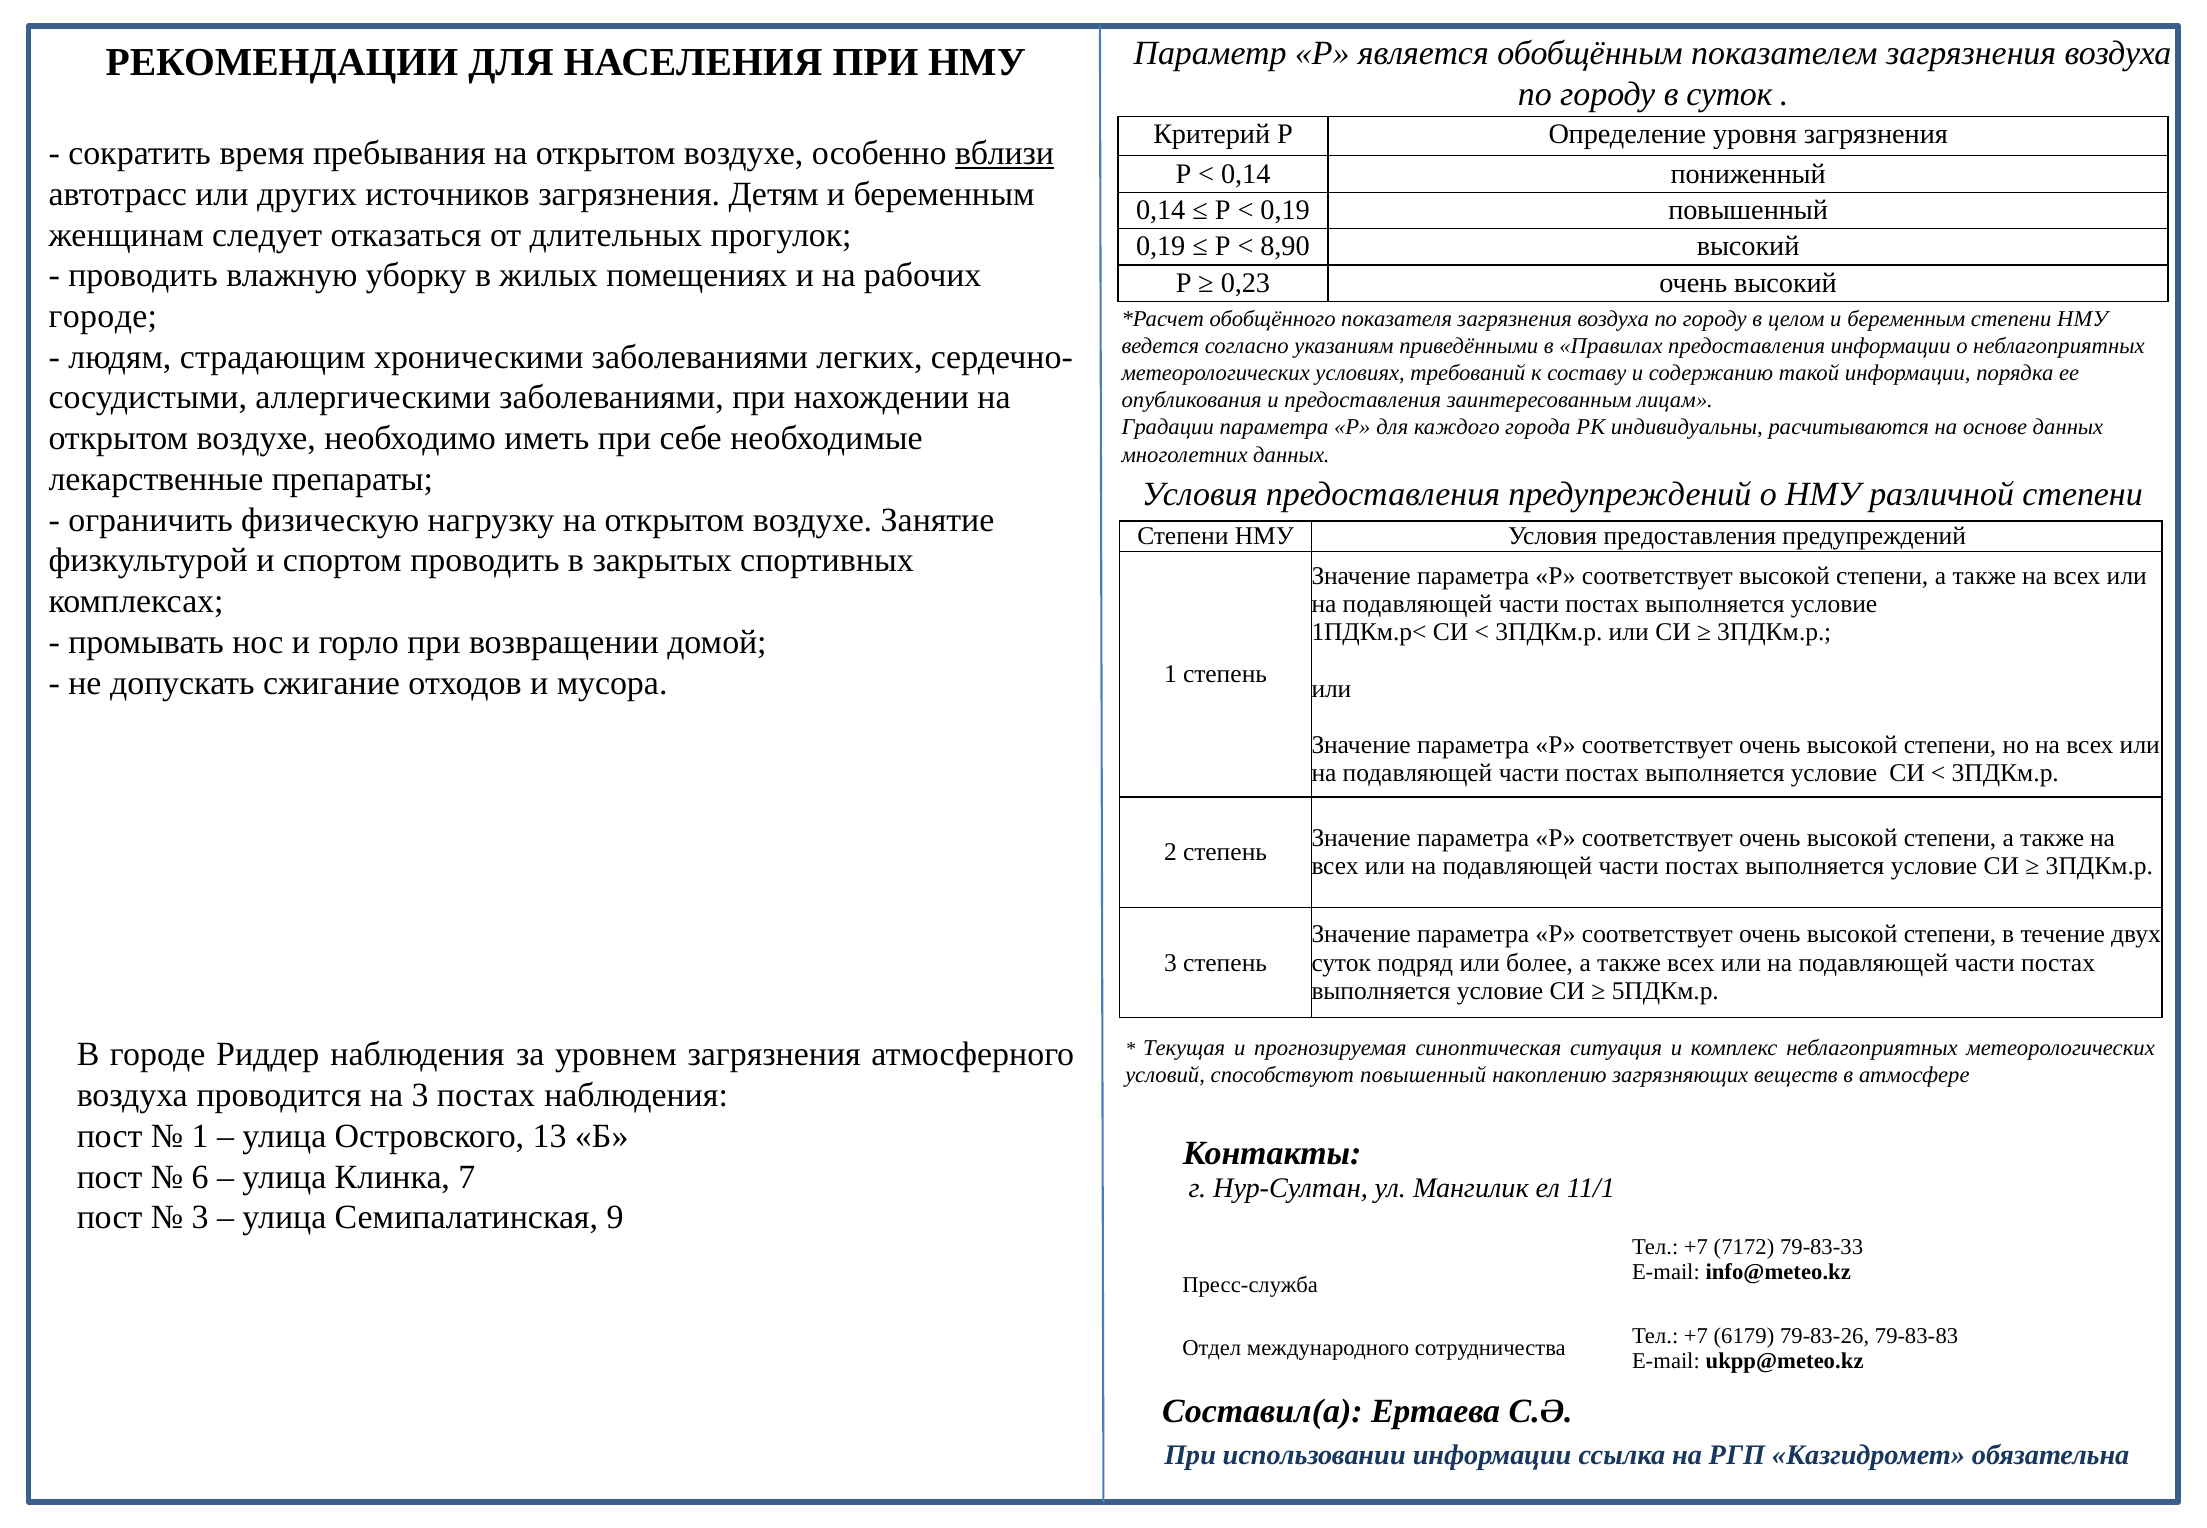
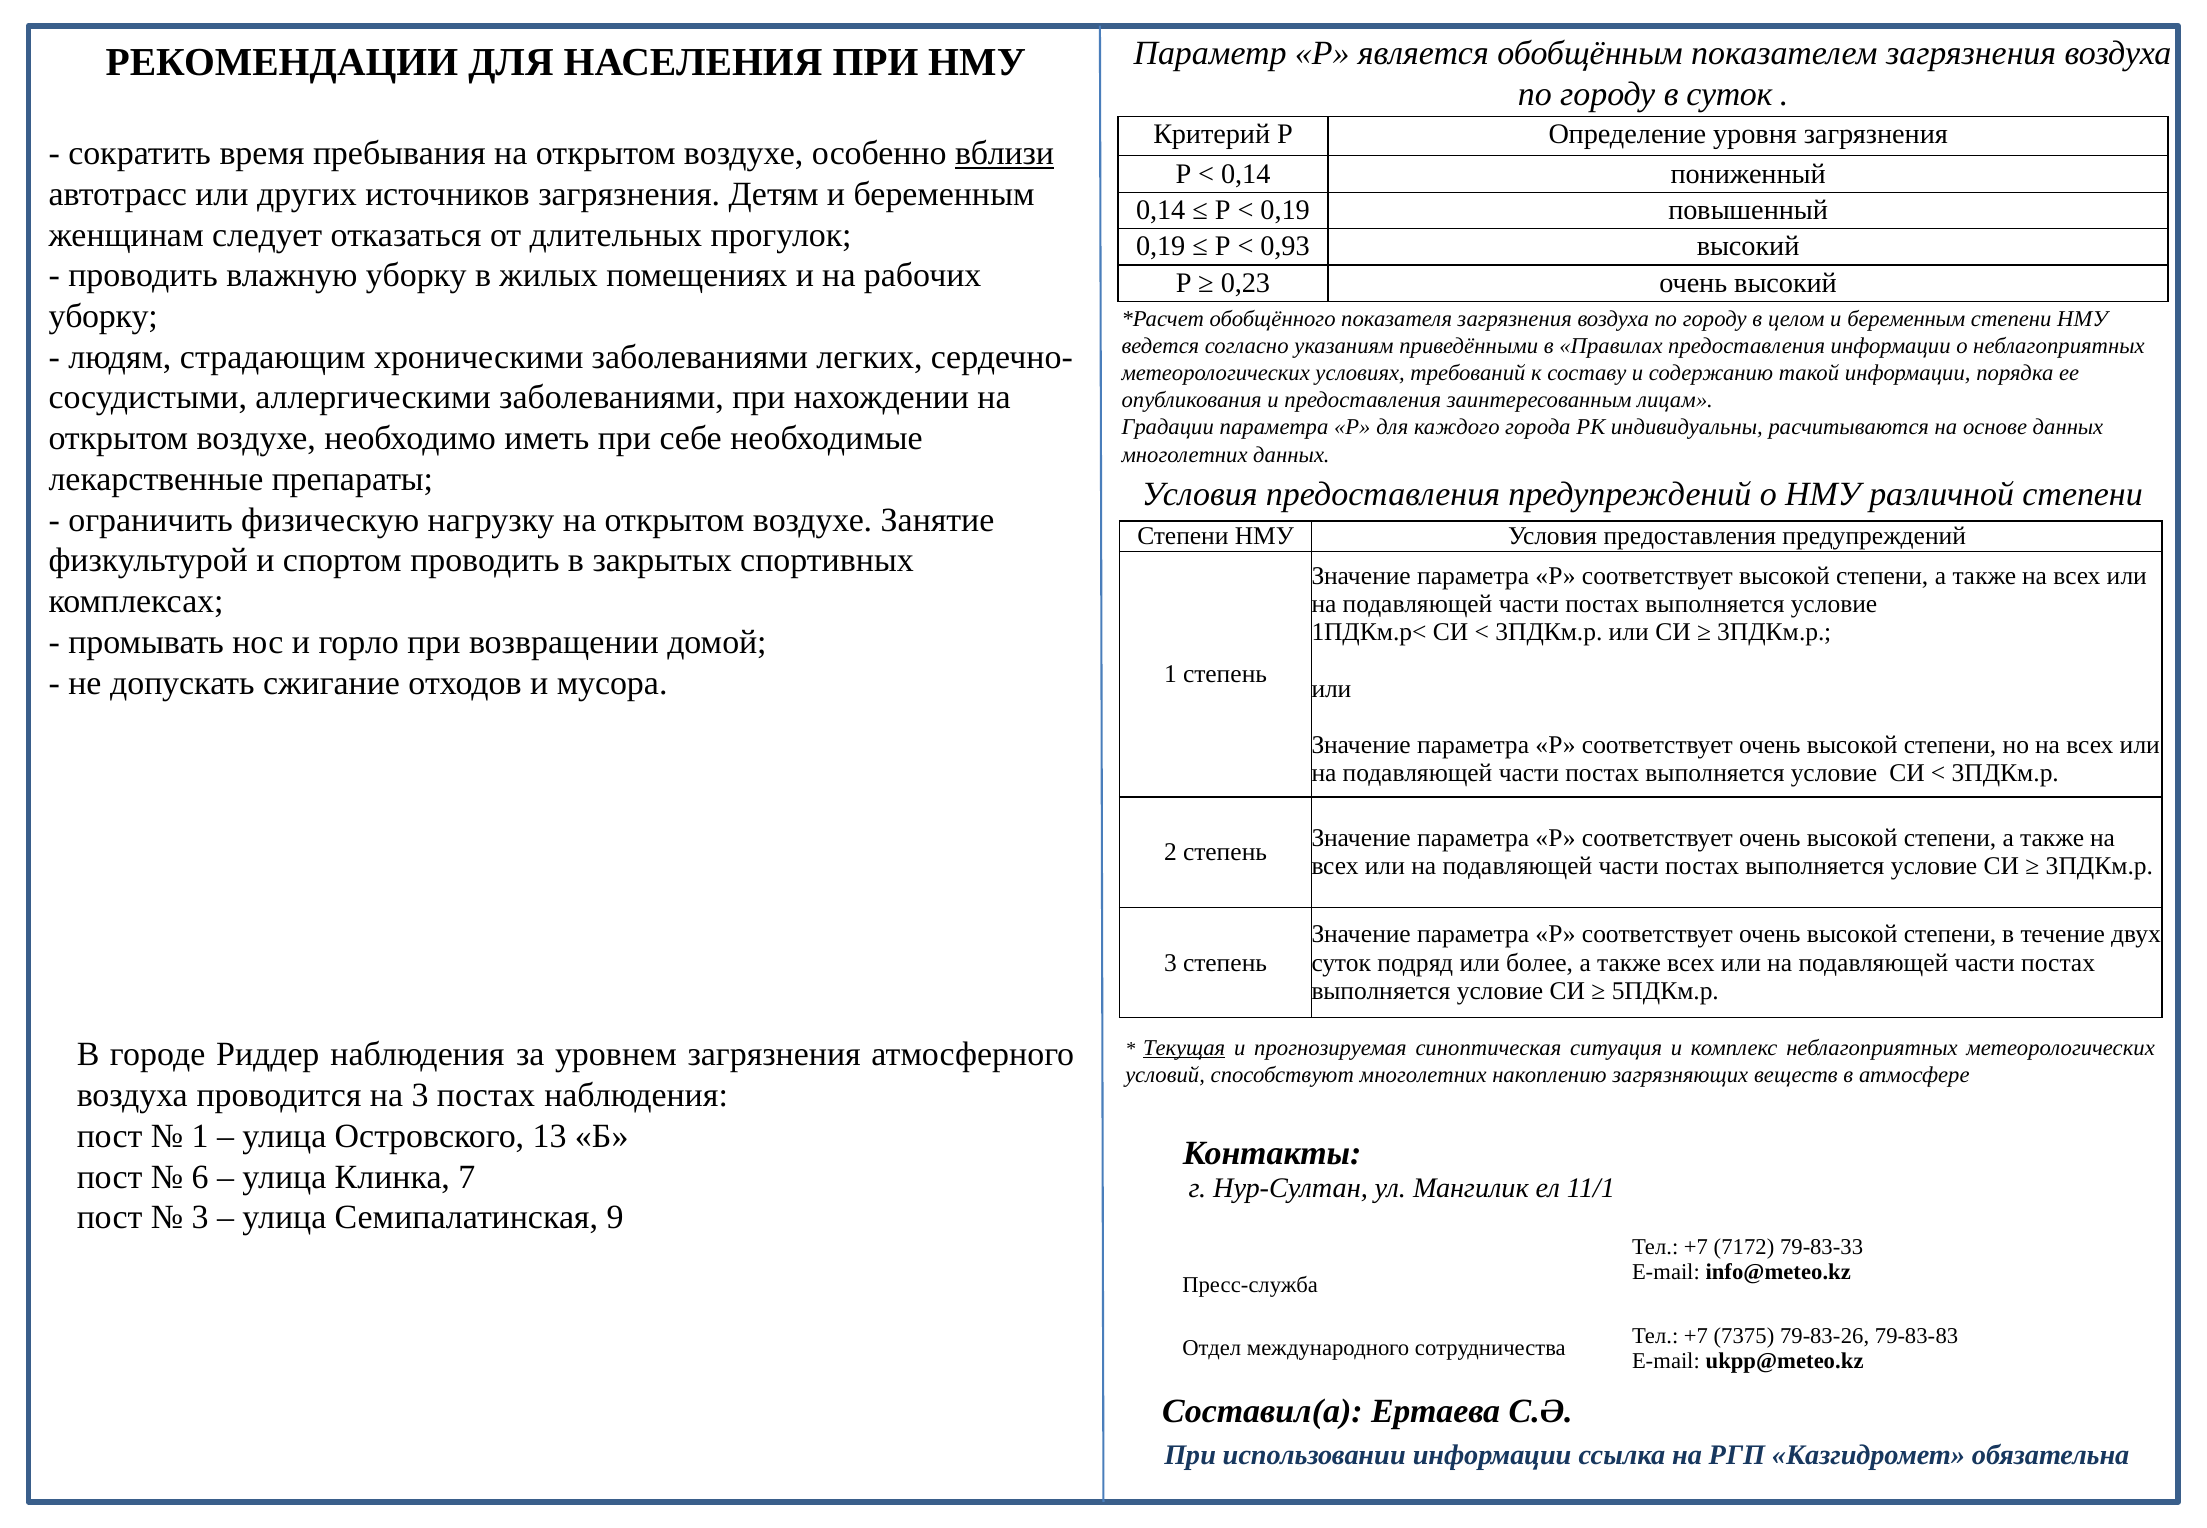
8,90: 8,90 -> 0,93
городе at (103, 316): городе -> уборку
Текущая underline: none -> present
способствуют повышенный: повышенный -> многолетних
6179: 6179 -> 7375
